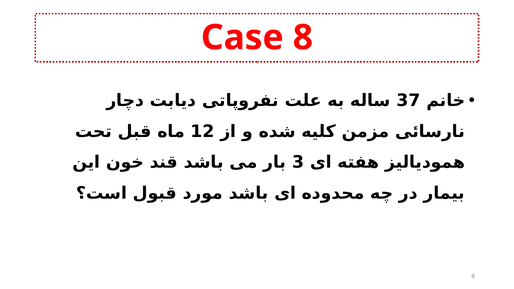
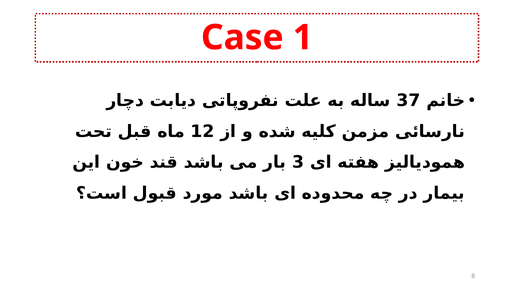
Case 8: 8 -> 1
